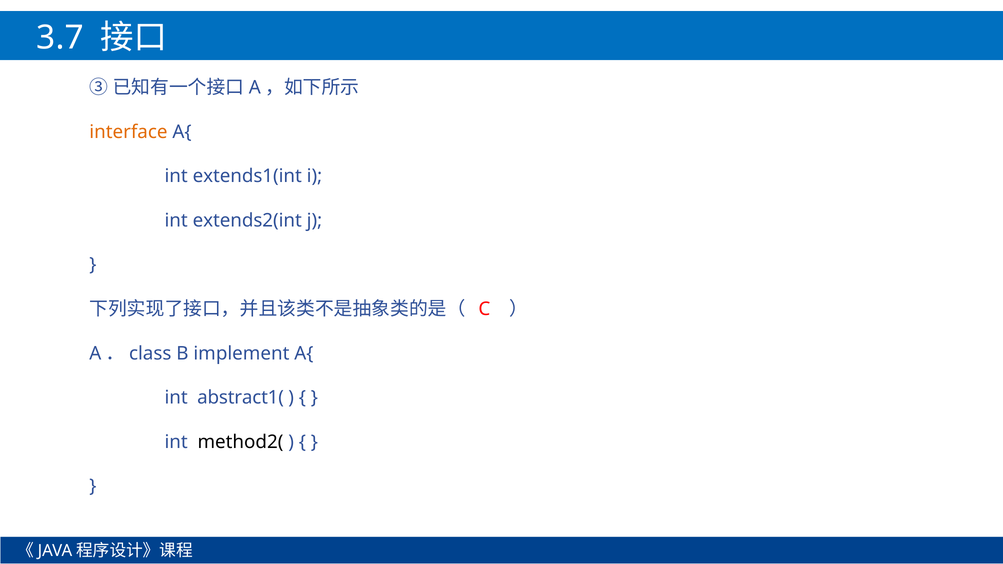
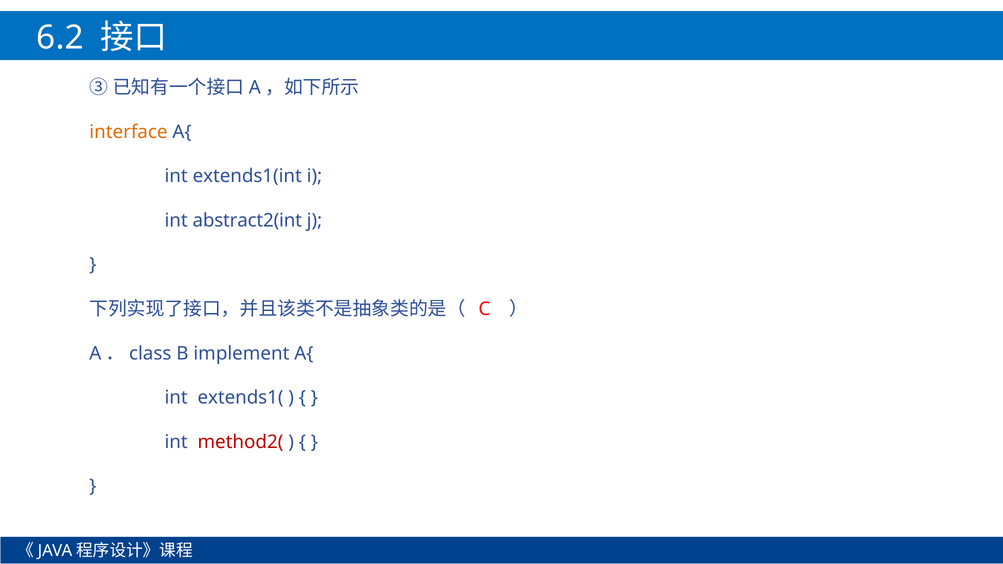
3.7: 3.7 -> 6.2
extends2(int: extends2(int -> abstract2(int
abstract1(: abstract1( -> extends1(
method2( colour: black -> red
